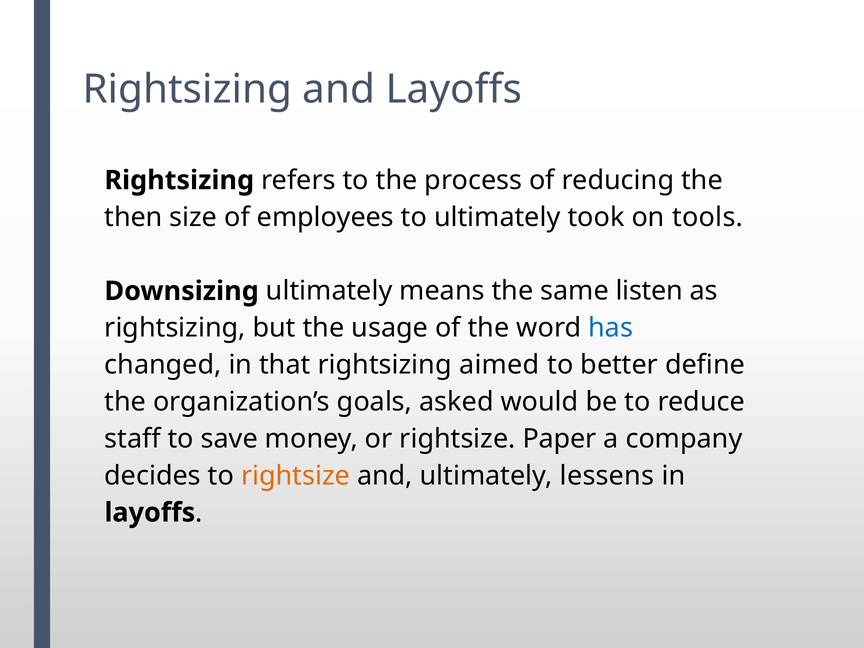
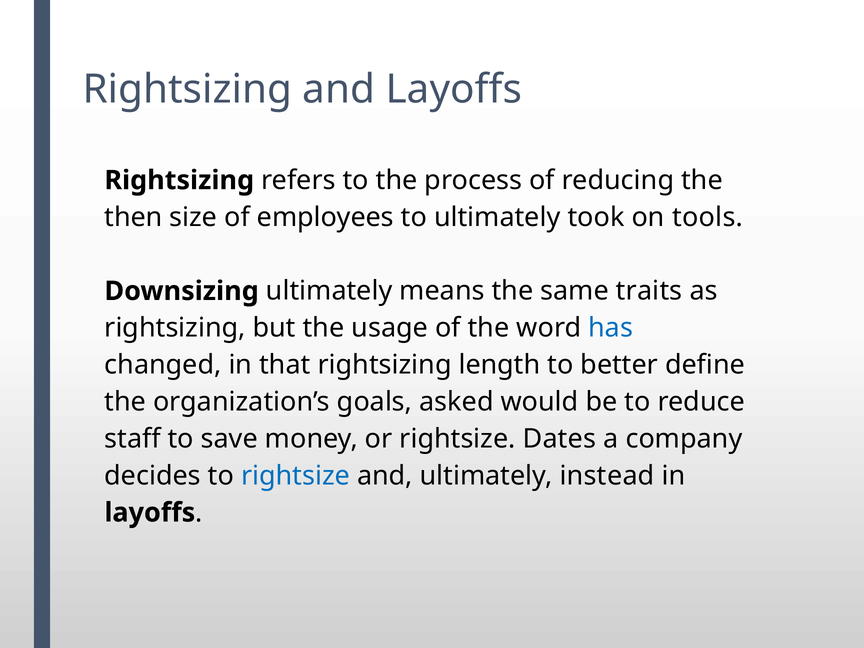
listen: listen -> traits
aimed: aimed -> length
Paper: Paper -> Dates
rightsize at (296, 476) colour: orange -> blue
lessens: lessens -> instead
